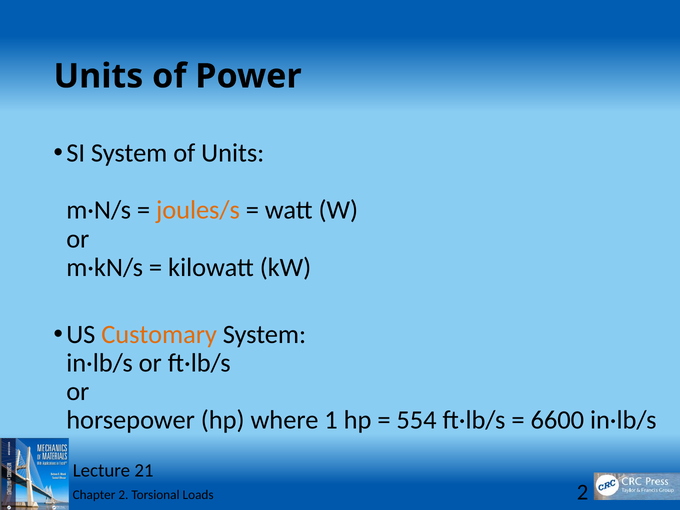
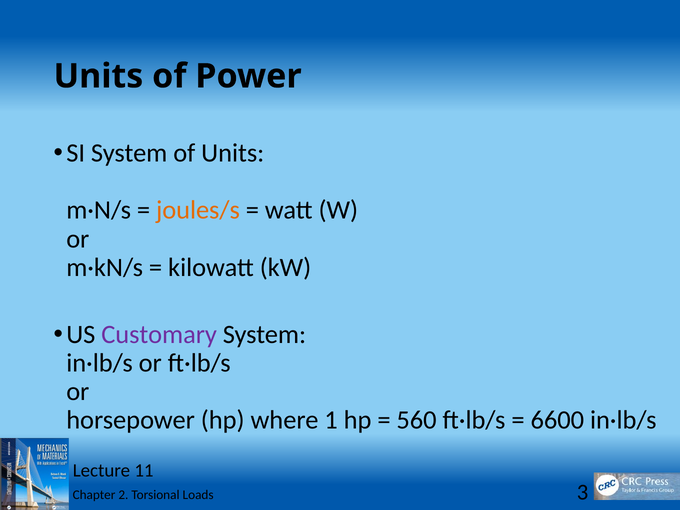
Customary colour: orange -> purple
554: 554 -> 560
21: 21 -> 11
Loads 2: 2 -> 3
